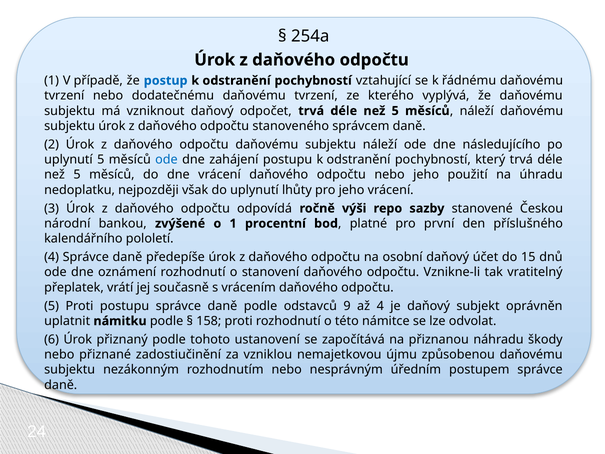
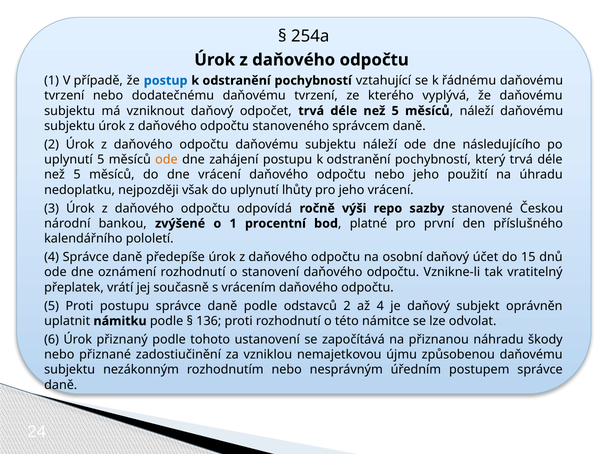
ode at (166, 160) colour: blue -> orange
odstavců 9: 9 -> 2
158: 158 -> 136
